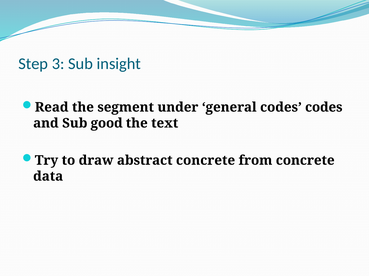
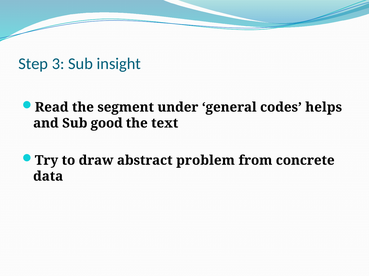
codes codes: codes -> helps
abstract concrete: concrete -> problem
